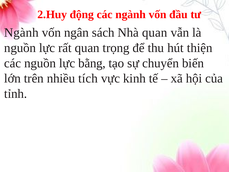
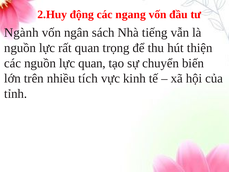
các ngành: ngành -> ngang
Nhà quan: quan -> tiếng
lực bằng: bằng -> quan
